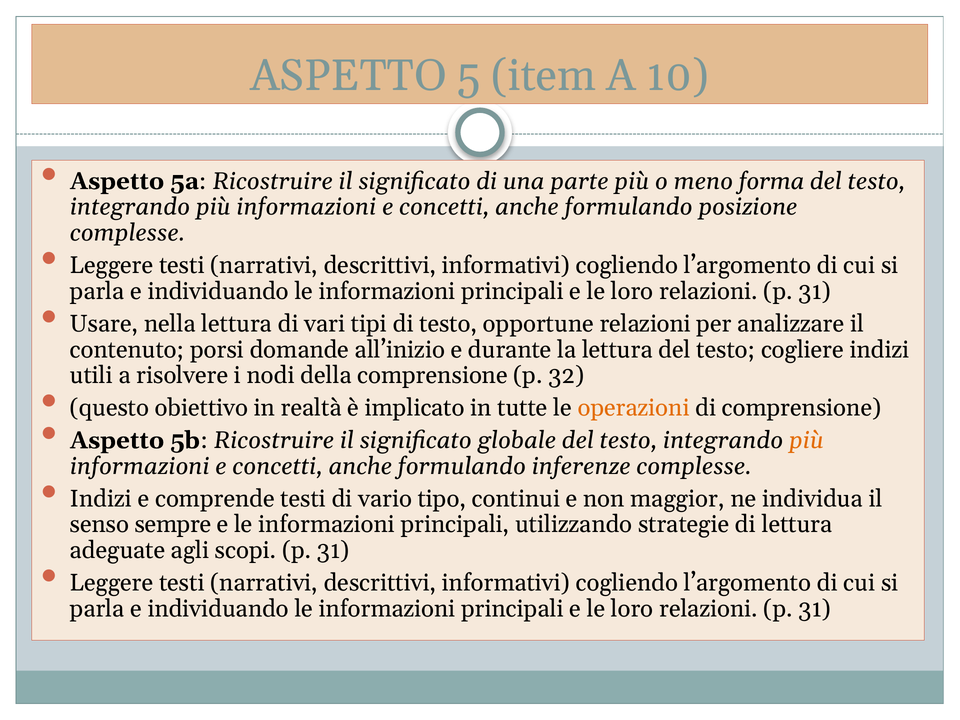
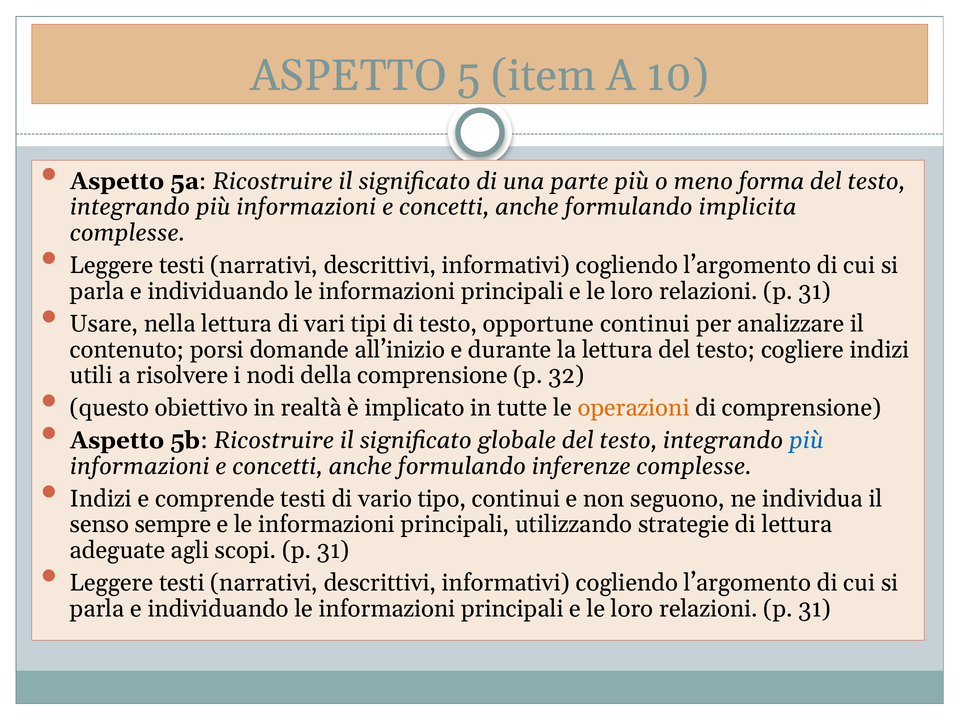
posizione: posizione -> implicita
opportune relazioni: relazioni -> continui
più at (806, 440) colour: orange -> blue
maggior: maggior -> seguono
